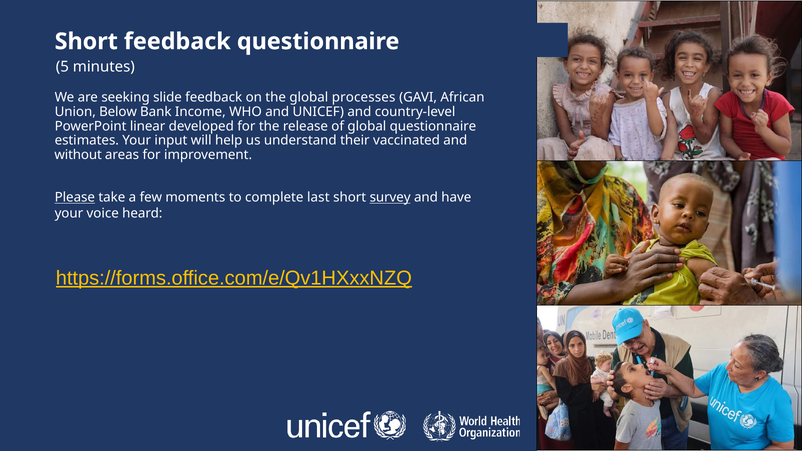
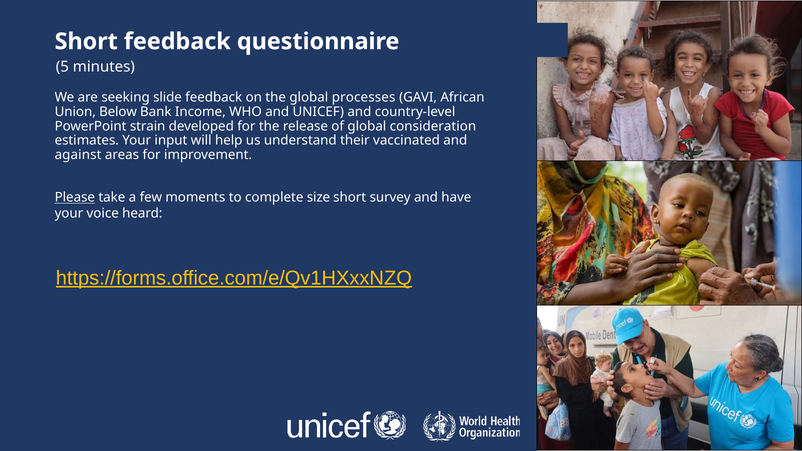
linear: linear -> strain
global questionnaire: questionnaire -> consideration
without: without -> against
last: last -> size
survey underline: present -> none
